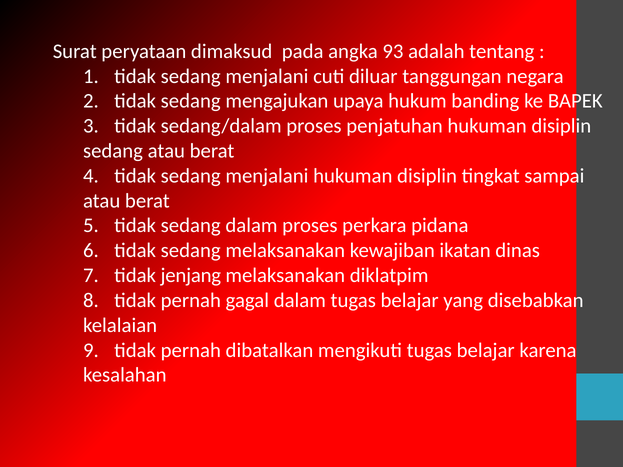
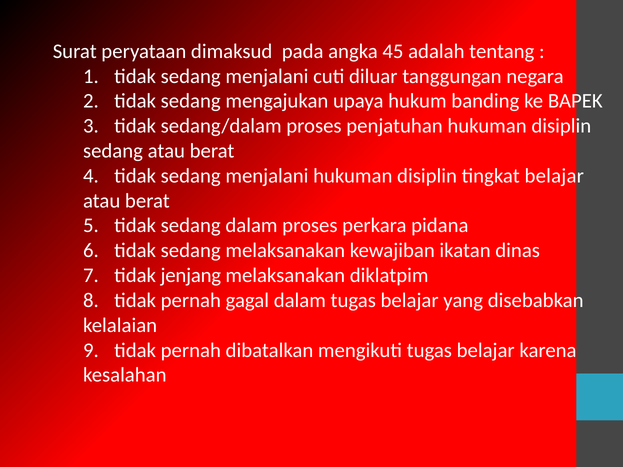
93: 93 -> 45
tingkat sampai: sampai -> belajar
